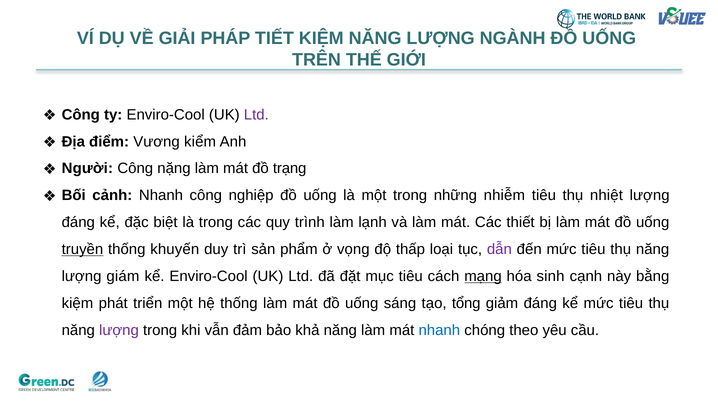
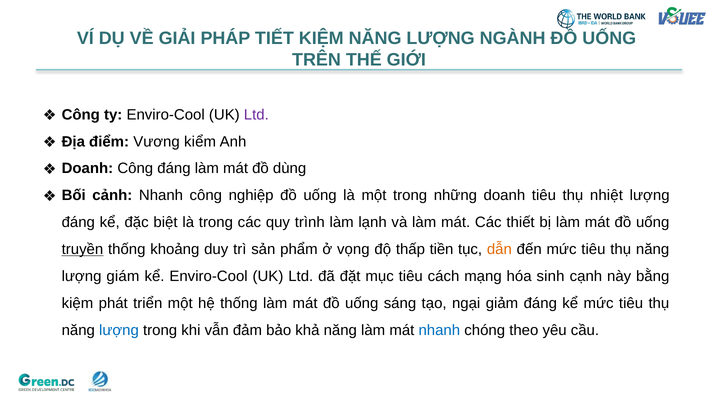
Người at (87, 168): Người -> Doanh
Công nặng: nặng -> đáng
trạng: trạng -> dùng
những nhiễm: nhiễm -> doanh
khuyến: khuyến -> khoảng
loại: loại -> tiền
dẫn colour: purple -> orange
mạng underline: present -> none
tổng: tổng -> ngại
lượng at (119, 330) colour: purple -> blue
